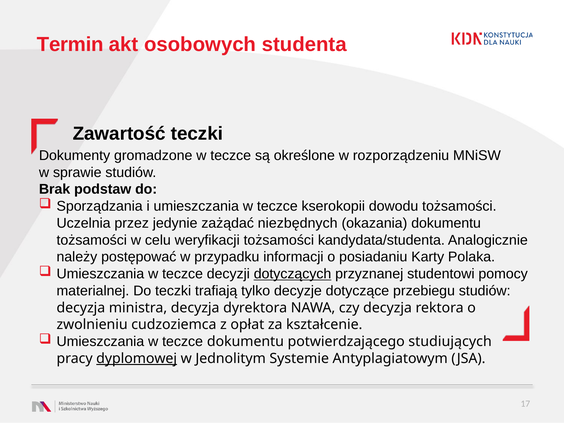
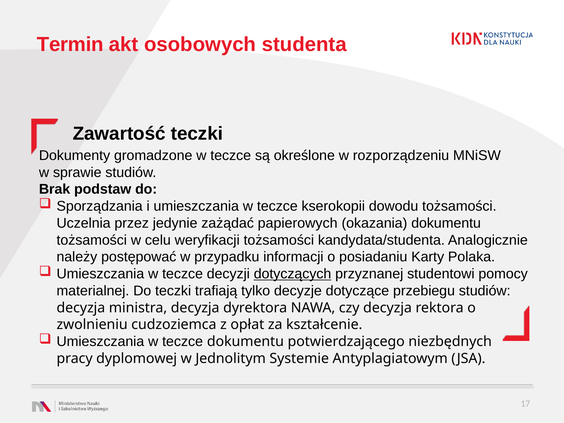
niezbędnych: niezbędnych -> papierowych
studiujących: studiujących -> niezbędnych
dyplomowej underline: present -> none
